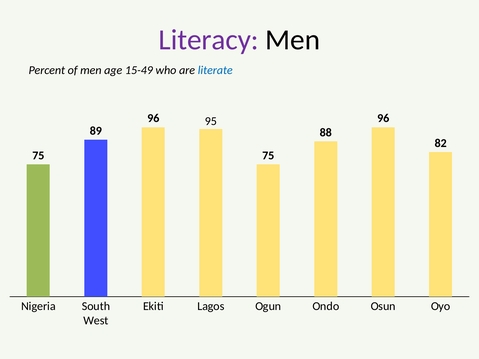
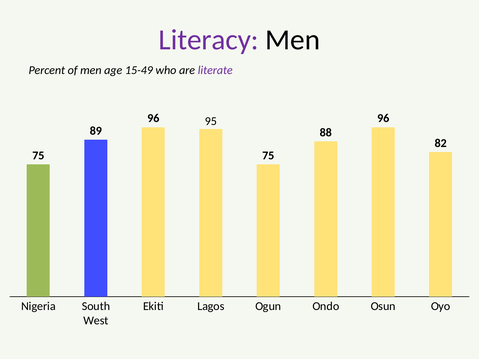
literate colour: blue -> purple
